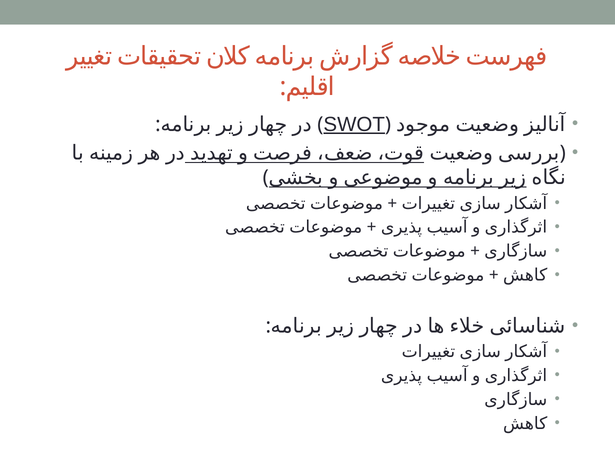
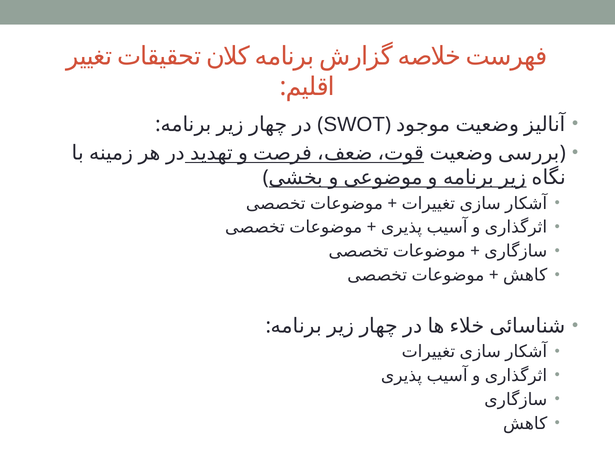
SWOT underline: present -> none
